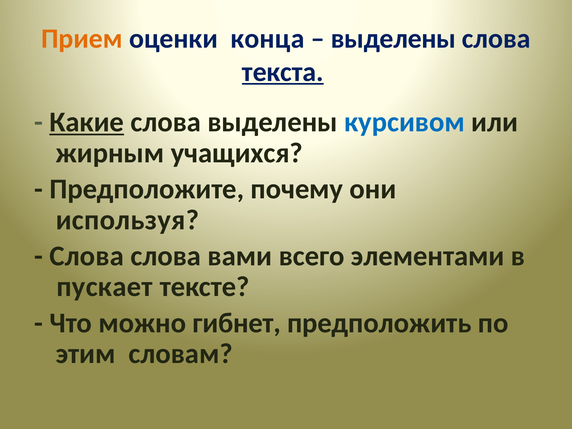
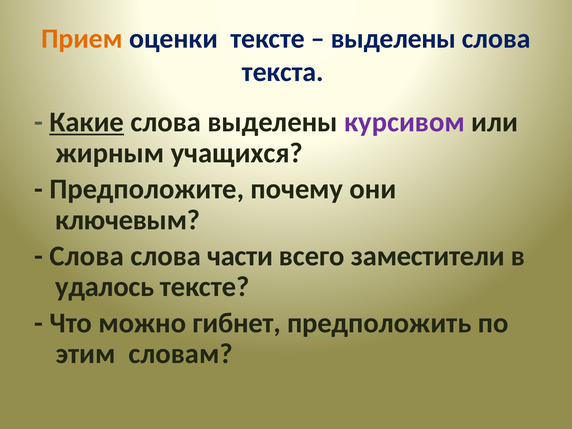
оценки конца: конца -> тексте
текста underline: present -> none
курсивом colour: blue -> purple
используя: используя -> ключевым
вами: вами -> части
элементами: элементами -> заместители
пускает: пускает -> удалось
